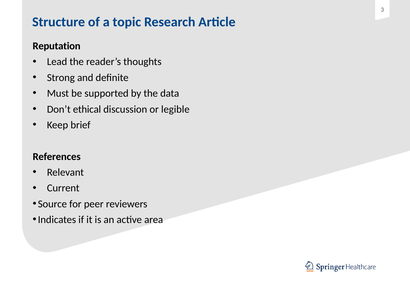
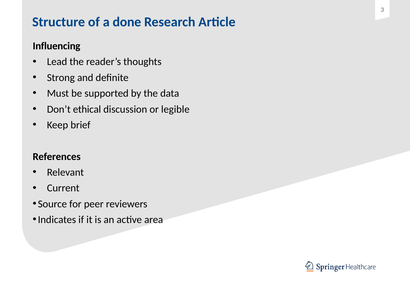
topic: topic -> done
Reputation: Reputation -> Influencing
